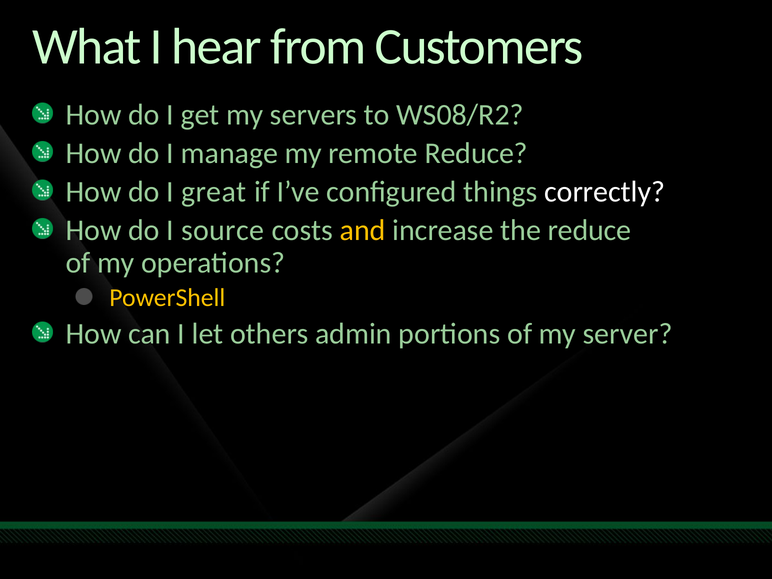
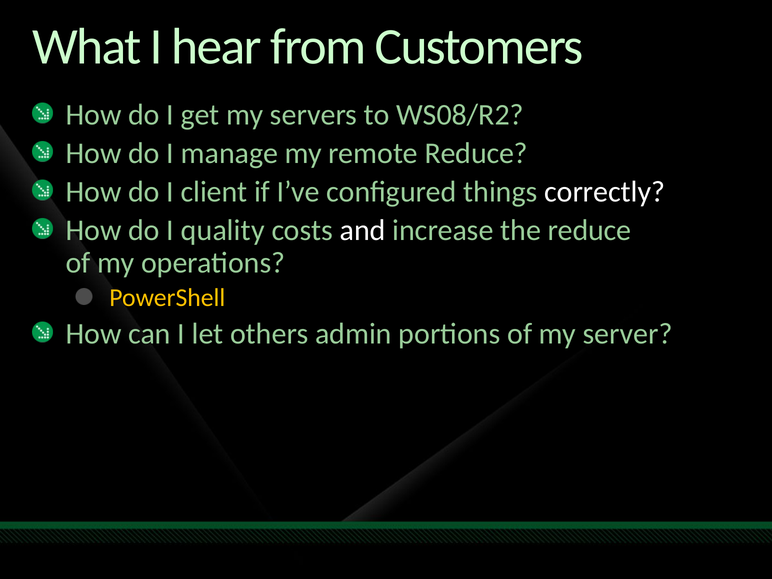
great: great -> client
source: source -> quality
and colour: yellow -> white
